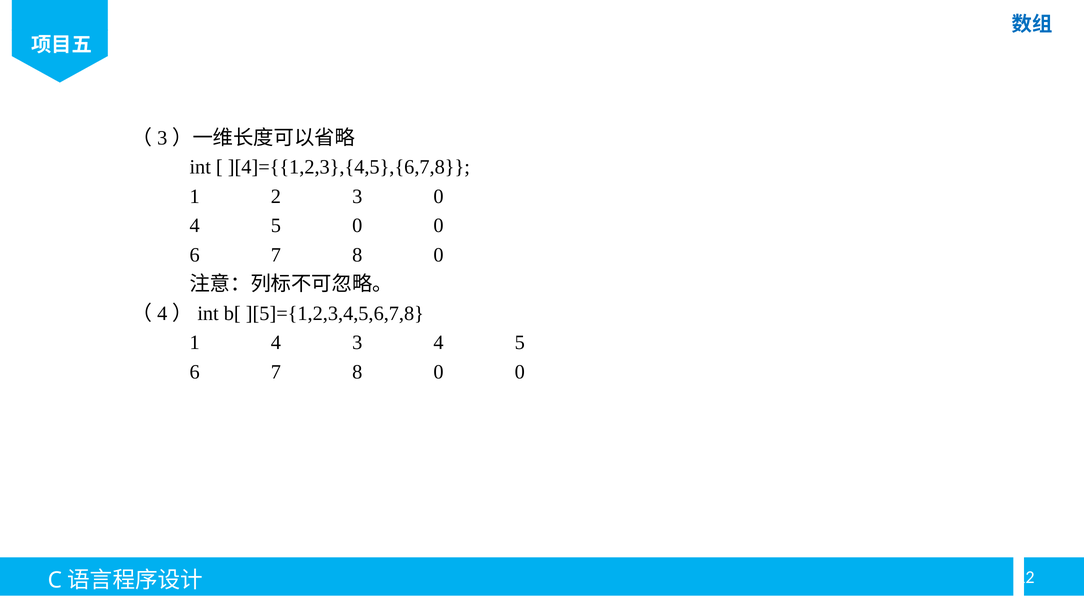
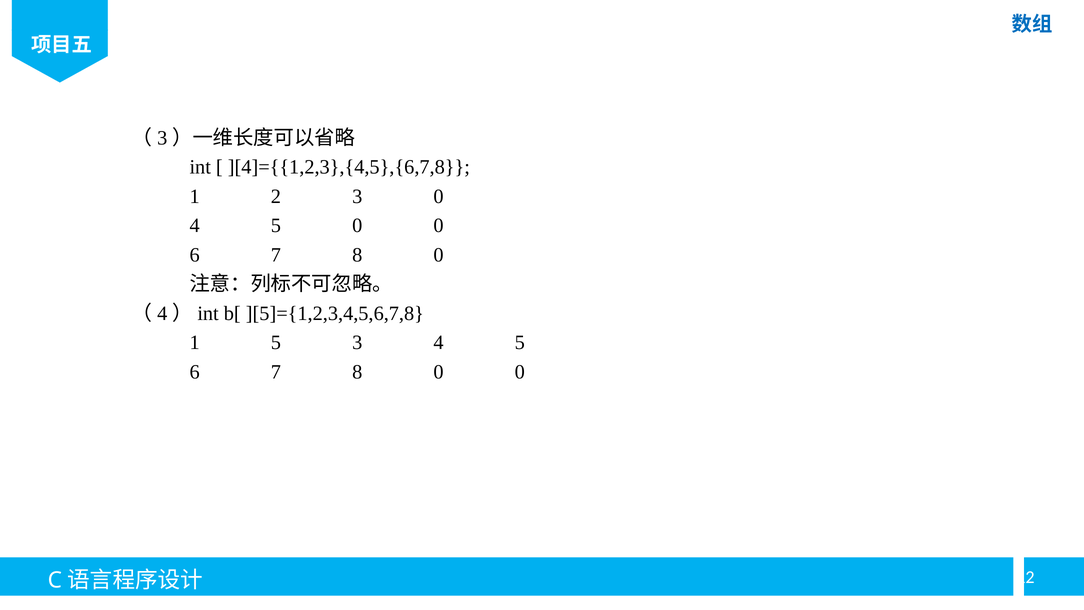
1 4: 4 -> 5
